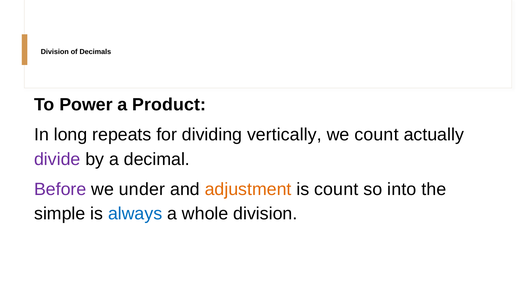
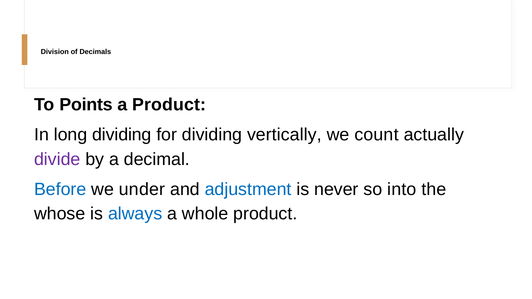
Power: Power -> Points
long repeats: repeats -> dividing
Before colour: purple -> blue
adjustment colour: orange -> blue
is count: count -> never
simple: simple -> whose
whole division: division -> product
